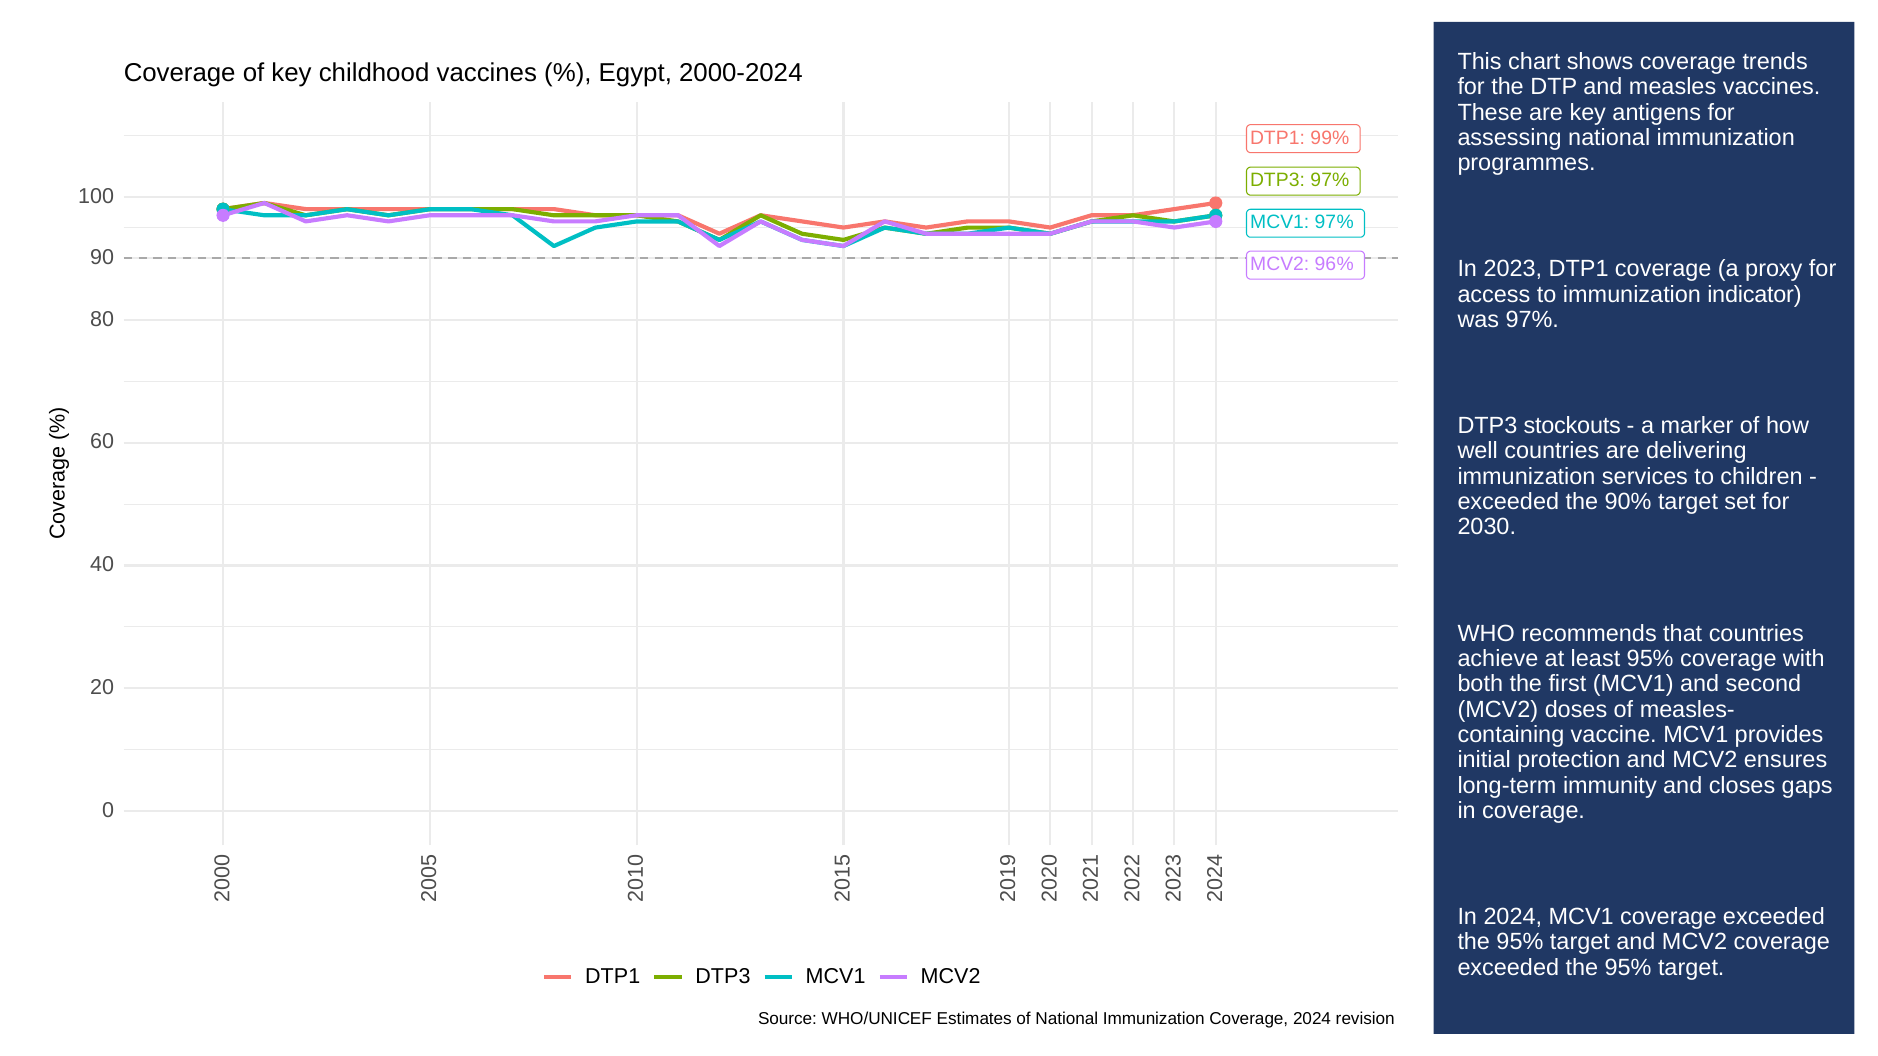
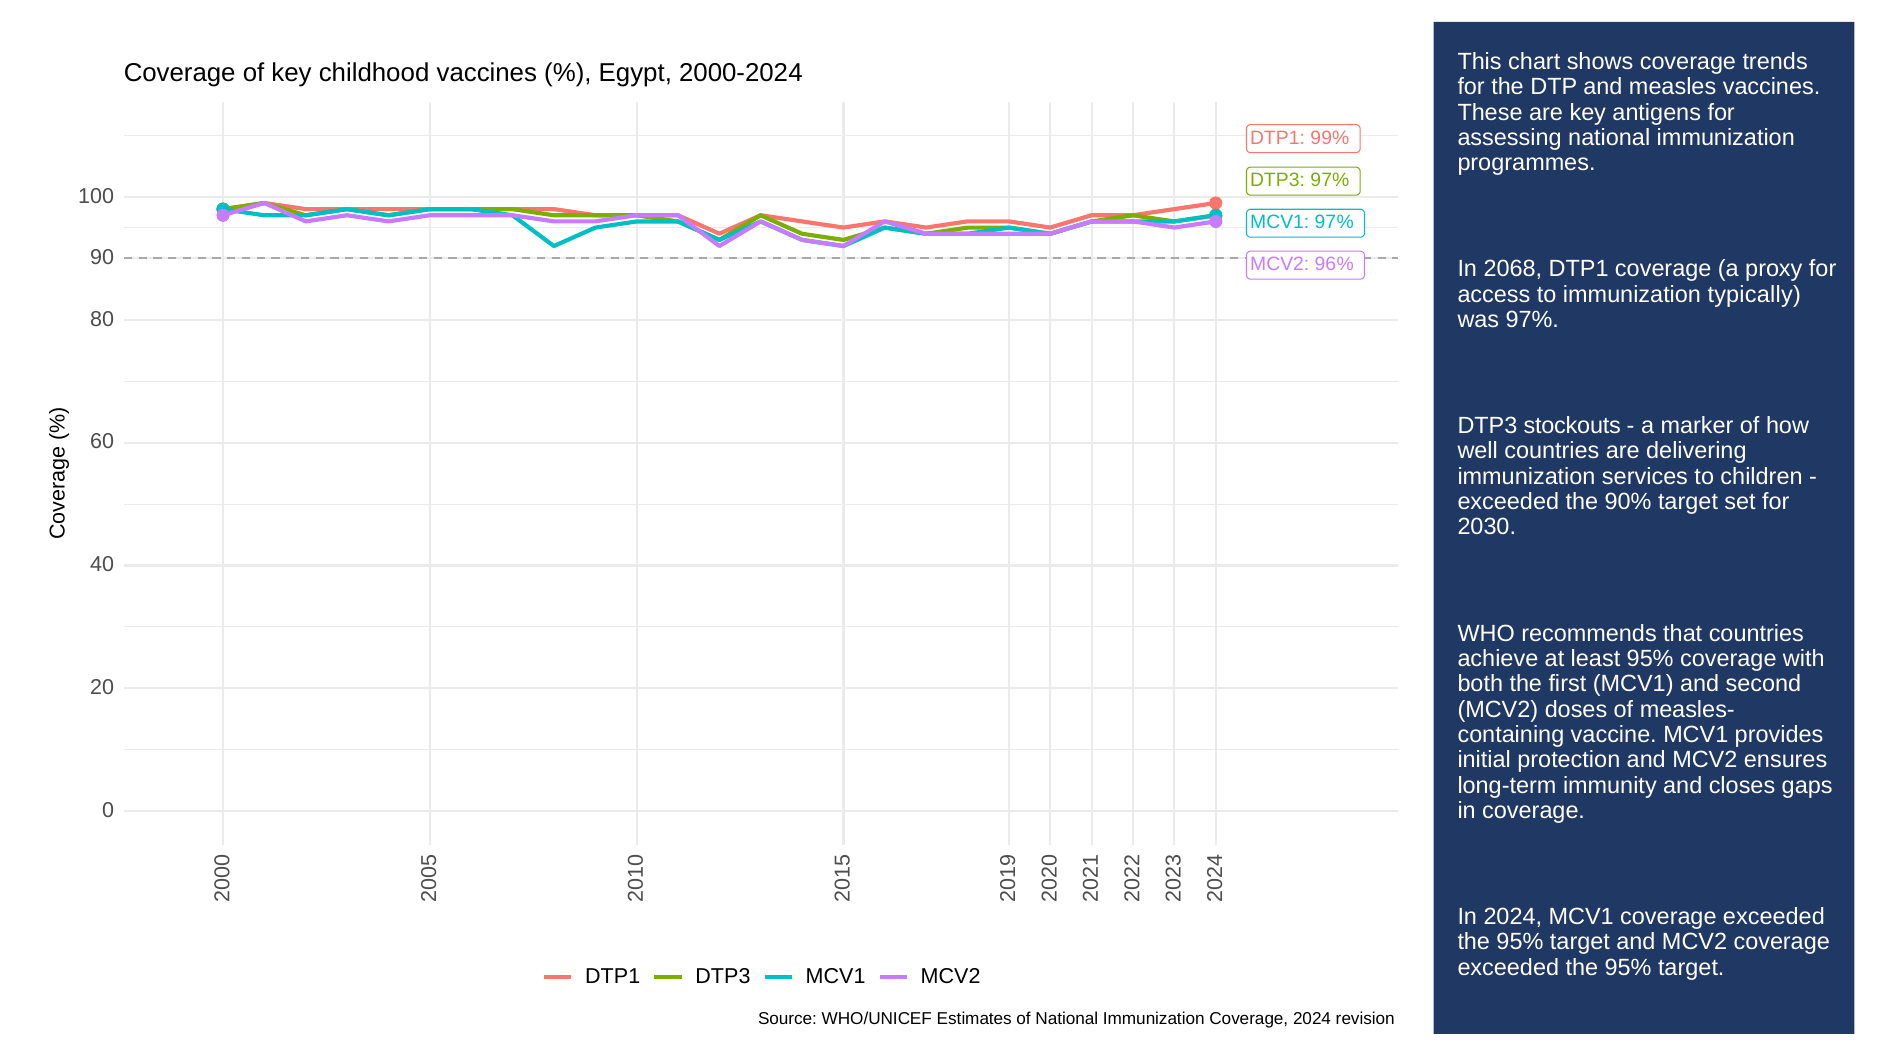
In 2023: 2023 -> 2068
indicator: indicator -> typically
